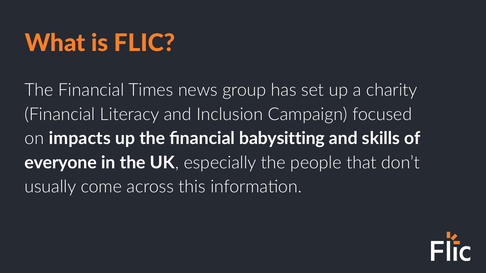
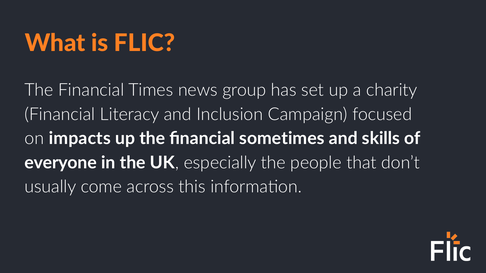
babysitting: babysitting -> sometimes
